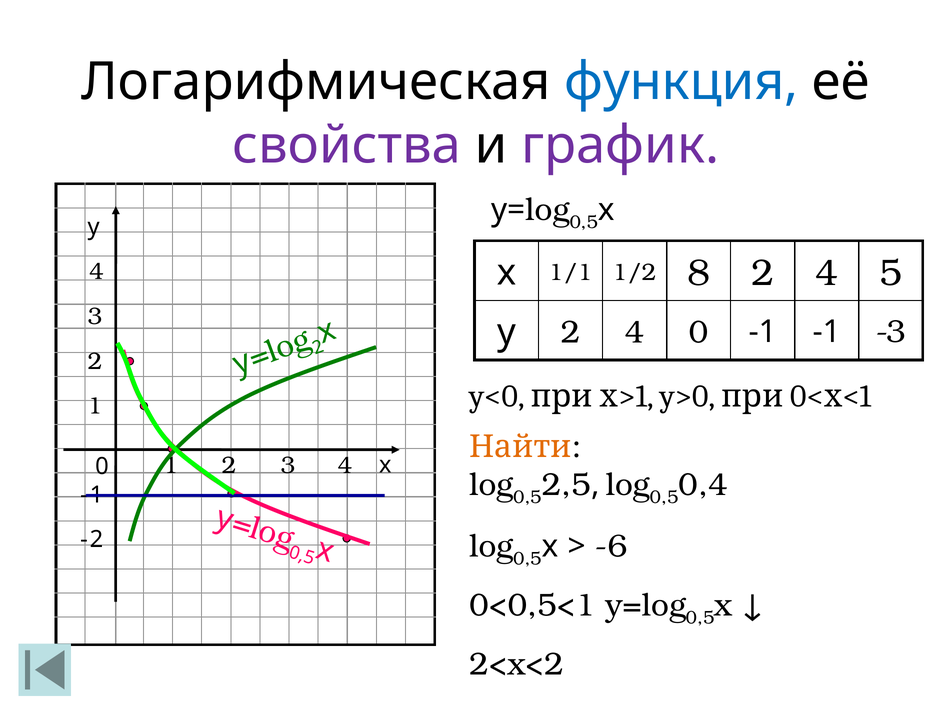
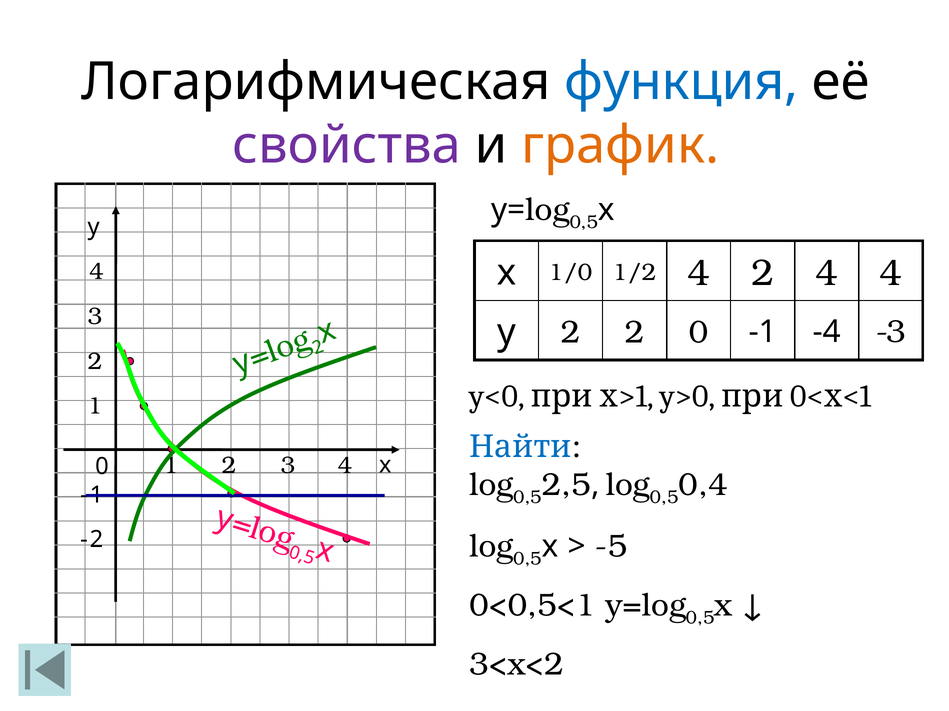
график colour: purple -> orange
1/1: 1/1 -> 1/0
1/2 8: 8 -> 4
4 5: 5 -> 4
у 2 4: 4 -> 2
-1 -1: -1 -> -4
Найти colour: orange -> blue
-6: -6 -> -5
2<x<2: 2<x<2 -> 3<x<2
